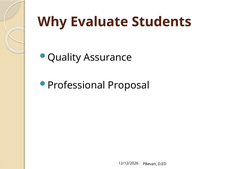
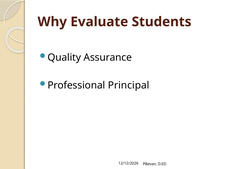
Proposal: Proposal -> Principal
